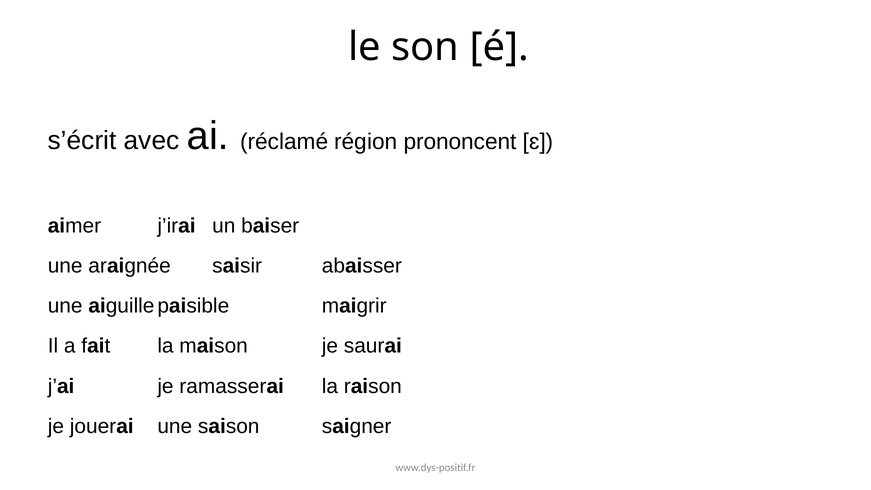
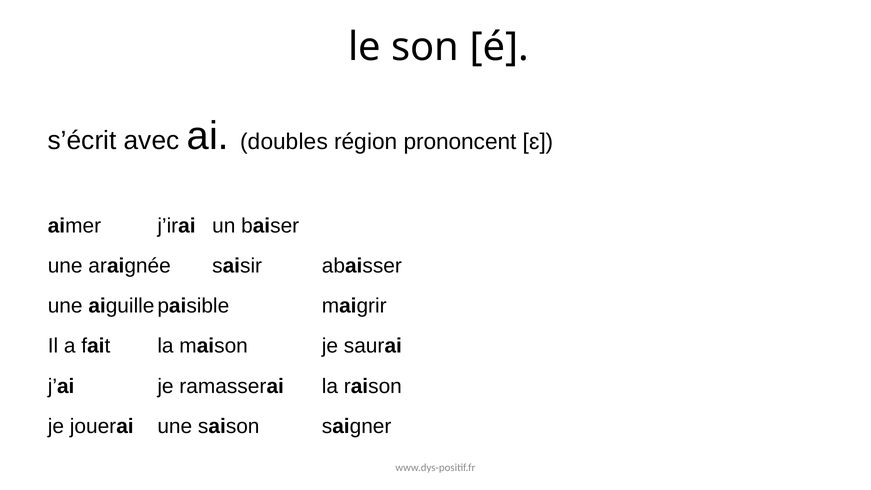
réclamé: réclamé -> doubles
